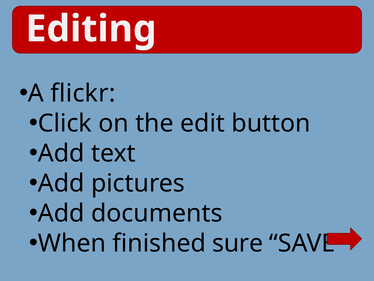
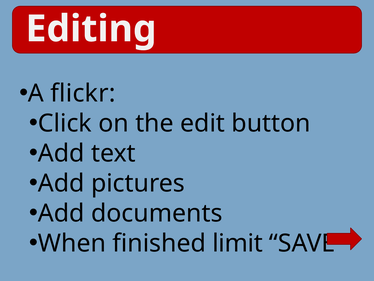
sure: sure -> limit
